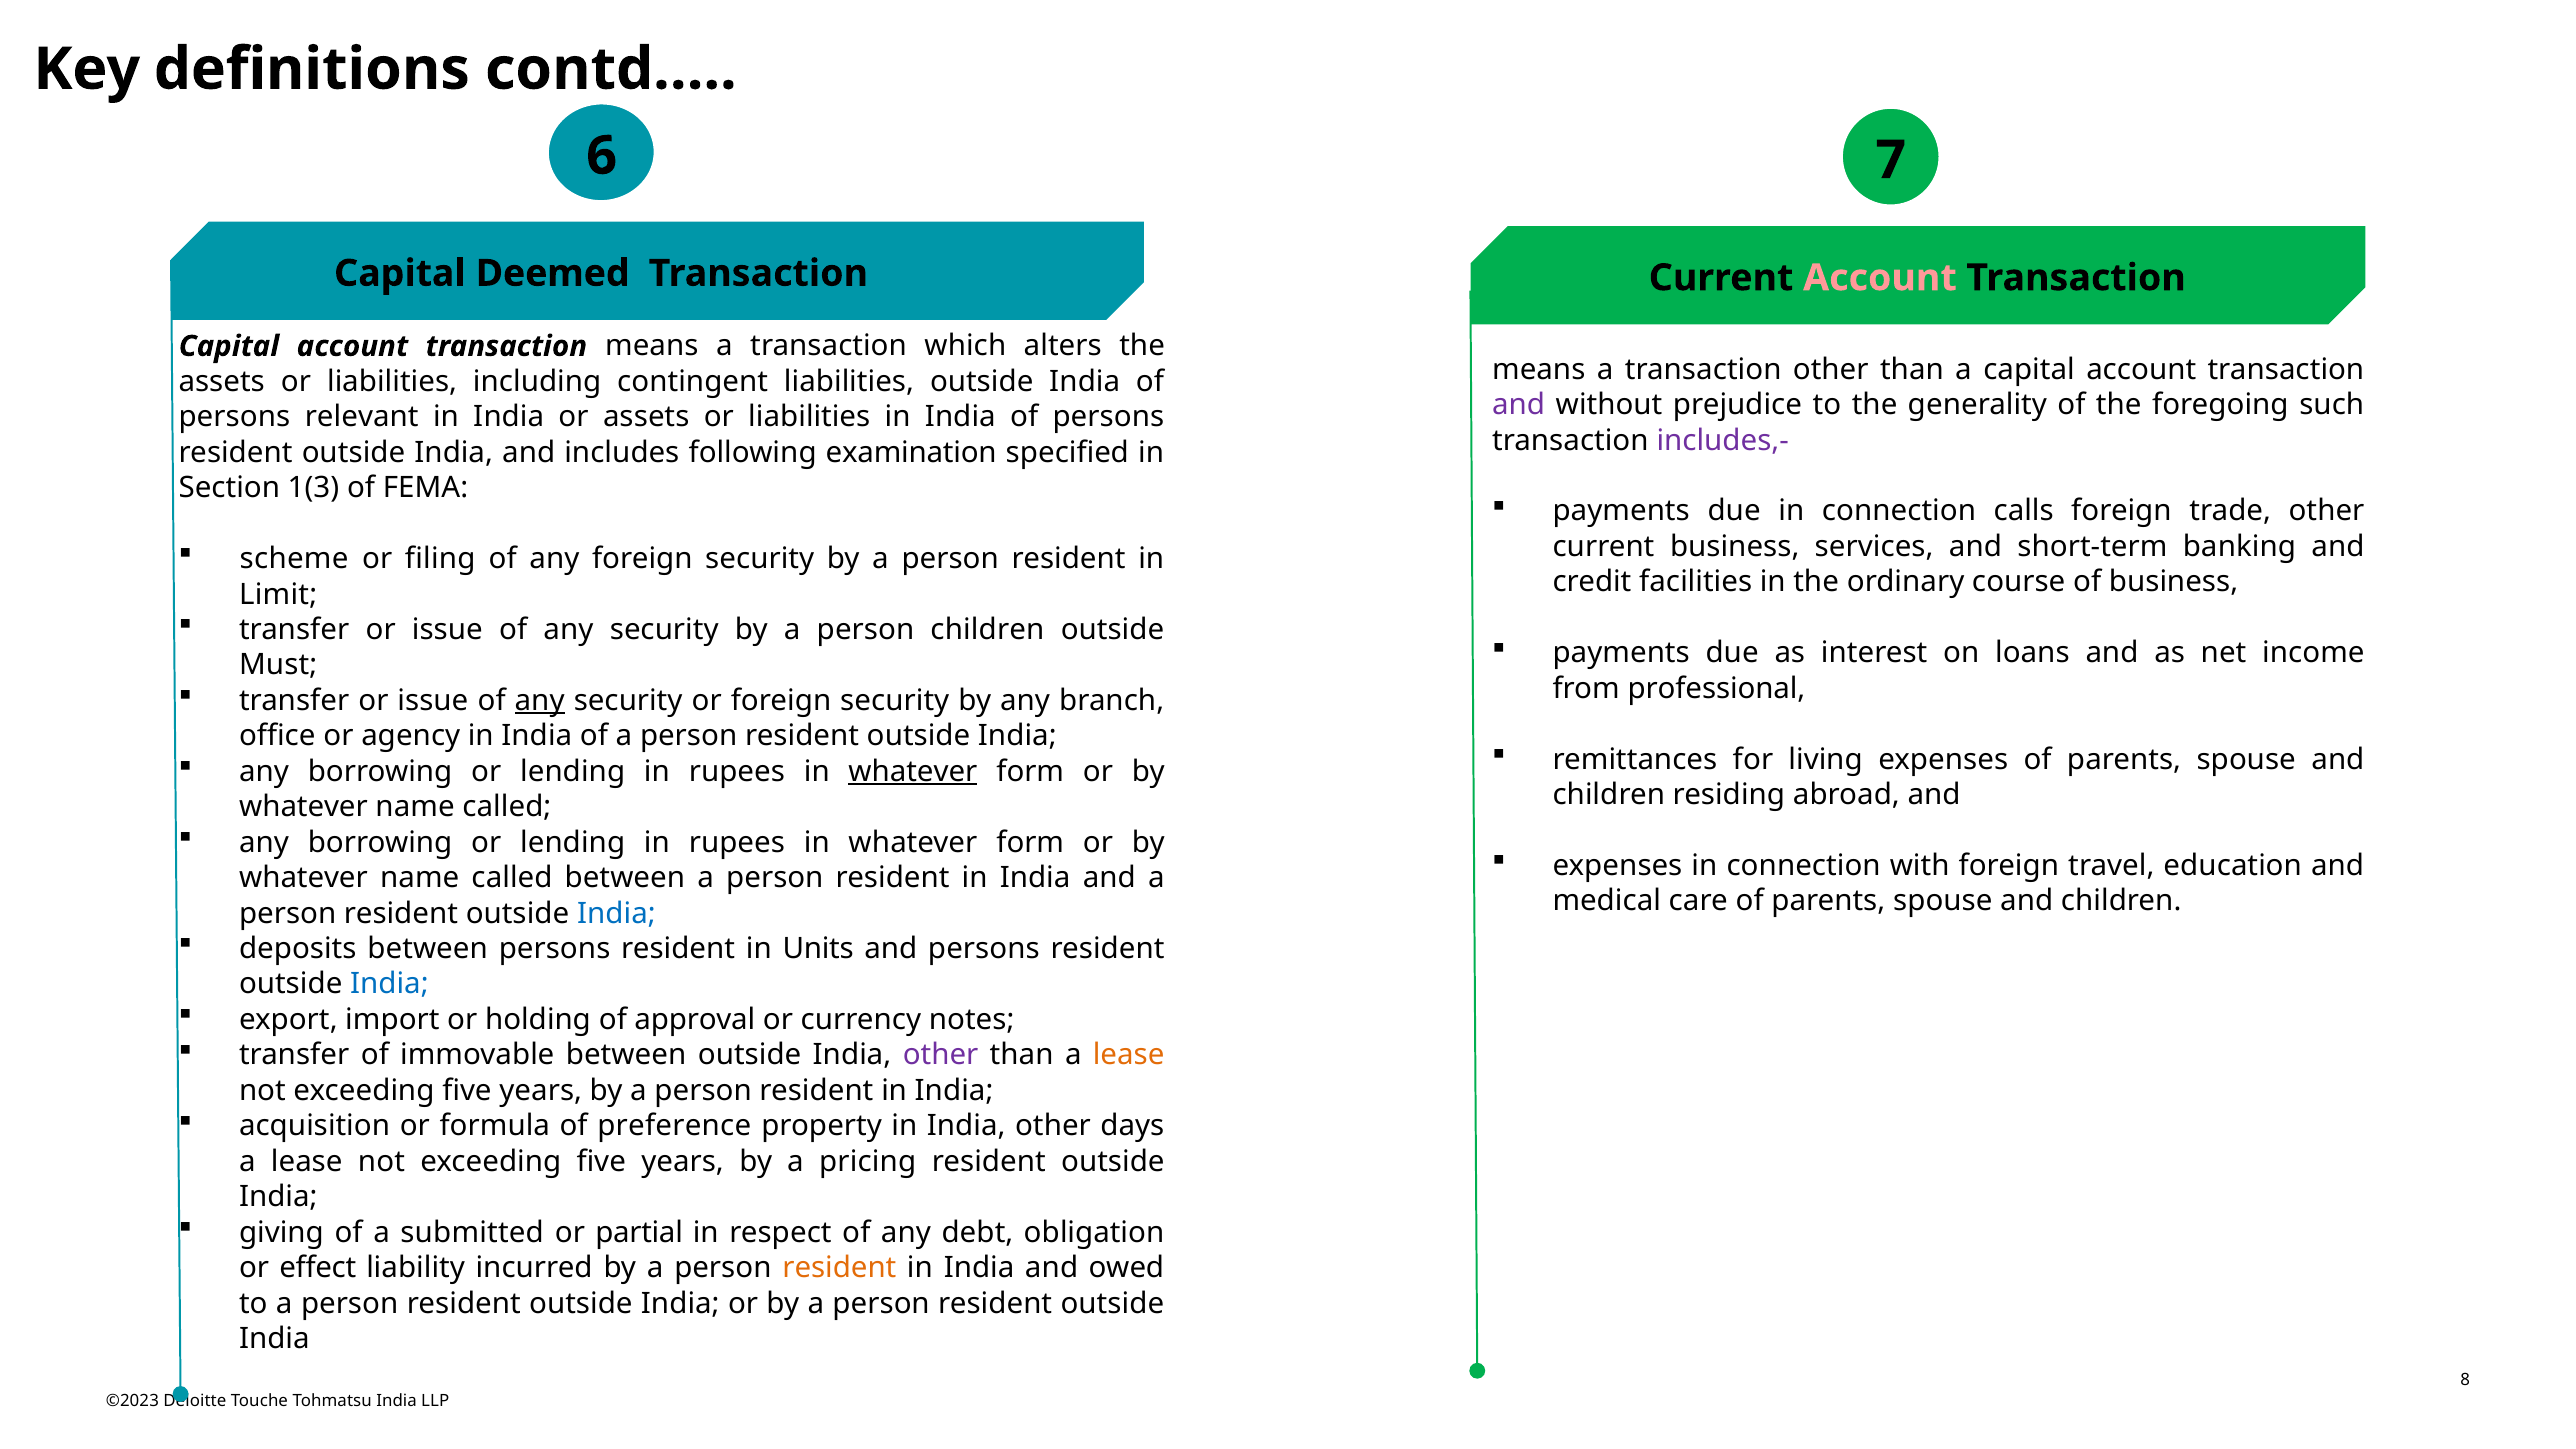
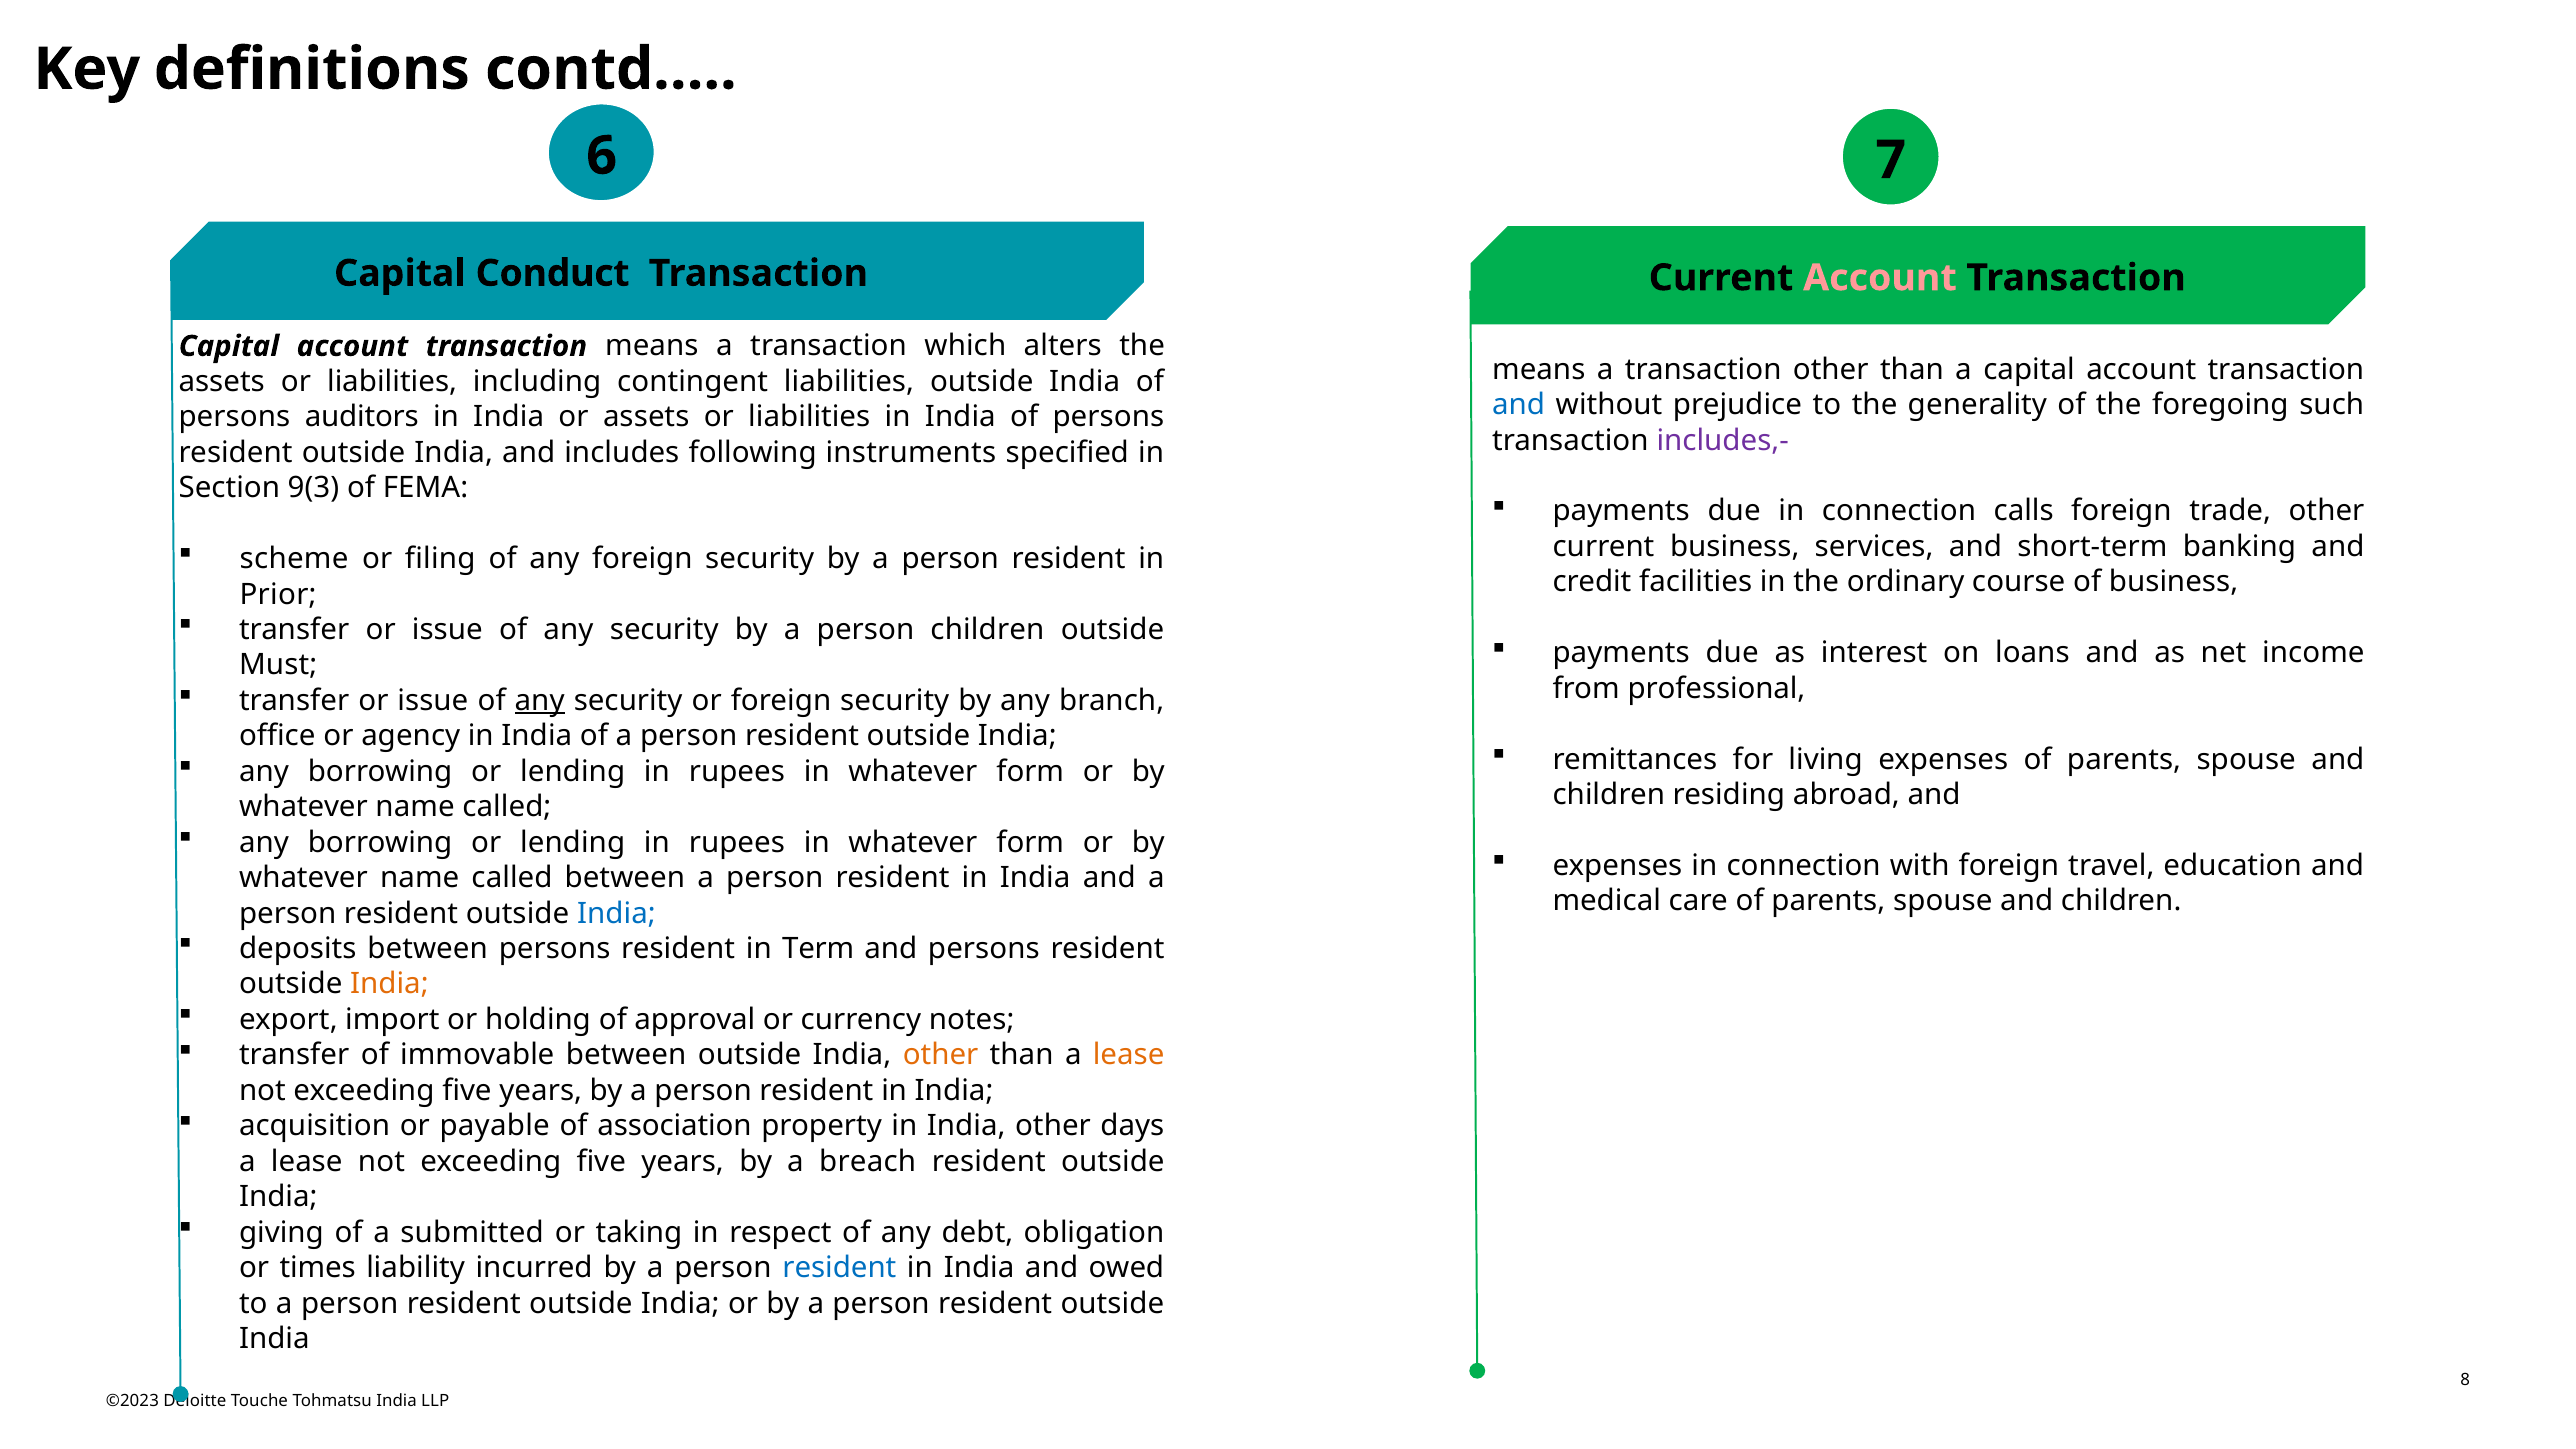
Deemed: Deemed -> Conduct
and at (1519, 405) colour: purple -> blue
relevant: relevant -> auditors
examination: examination -> instruments
1(3: 1(3 -> 9(3
Limit: Limit -> Prior
whatever at (913, 772) underline: present -> none
Units: Units -> Term
India at (389, 984) colour: blue -> orange
other at (941, 1055) colour: purple -> orange
formula: formula -> payable
preference: preference -> association
pricing: pricing -> breach
partial: partial -> taking
effect: effect -> times
resident at (839, 1268) colour: orange -> blue
